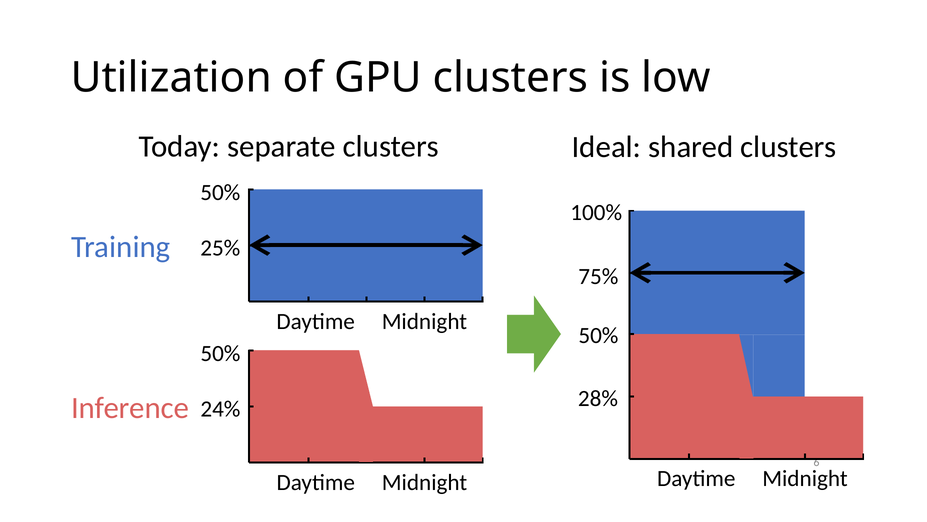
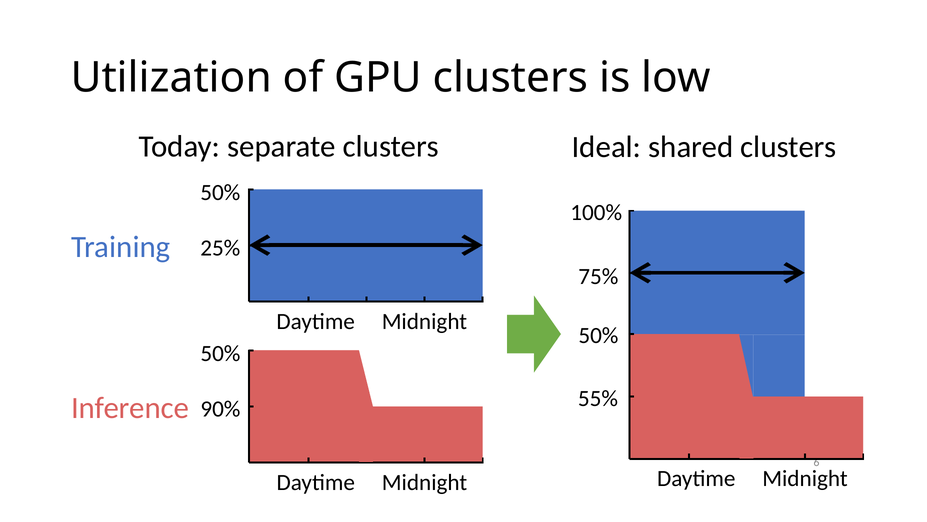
28%: 28% -> 55%
24%: 24% -> 90%
